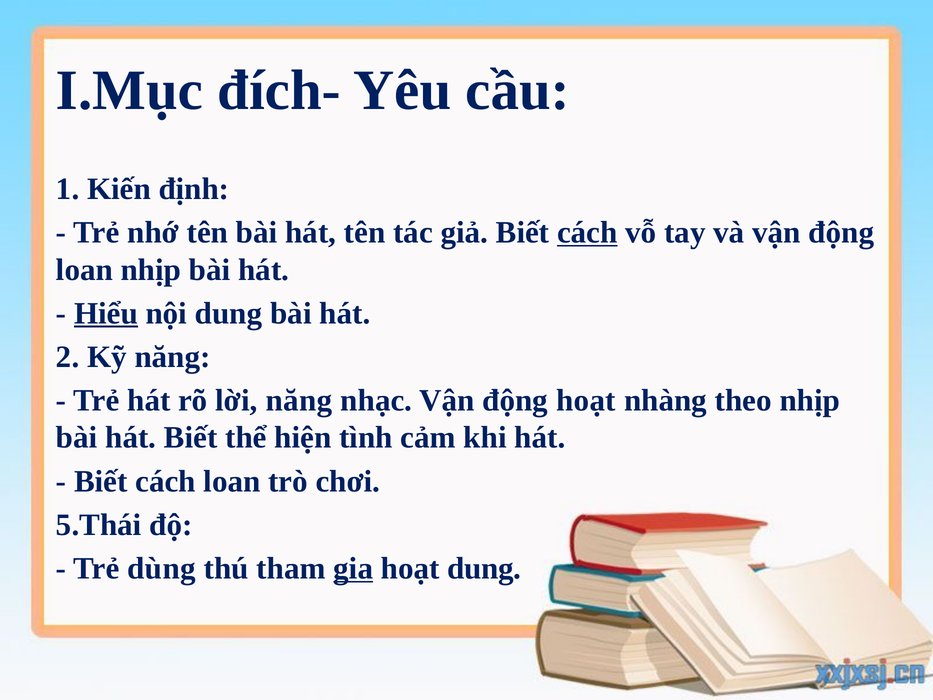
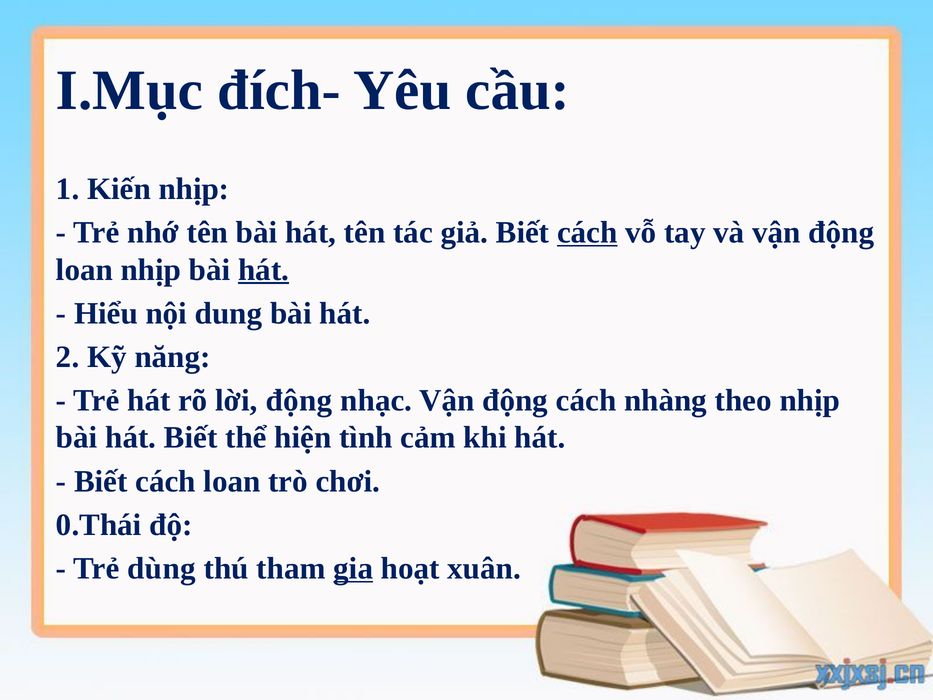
Kiến định: định -> nhịp
hát at (264, 270) underline: none -> present
Hiểu underline: present -> none
lời năng: năng -> động
động hoạt: hoạt -> cách
5.Thái: 5.Thái -> 0.Thái
hoạt dung: dung -> xuân
